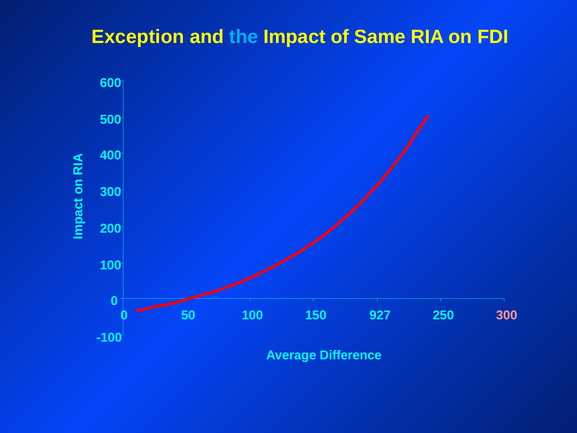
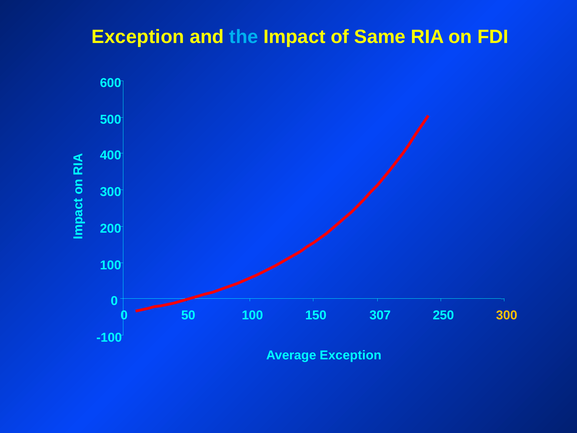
927: 927 -> 307
300 at (507, 315) colour: pink -> yellow
Average Difference: Difference -> Exception
